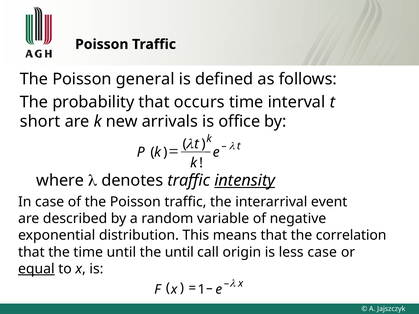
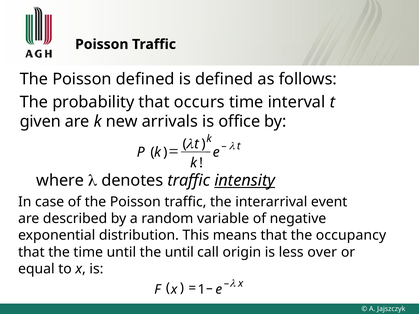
Poisson general: general -> defined
short: short -> given
correlation: correlation -> occupancy
less case: case -> over
equal underline: present -> none
